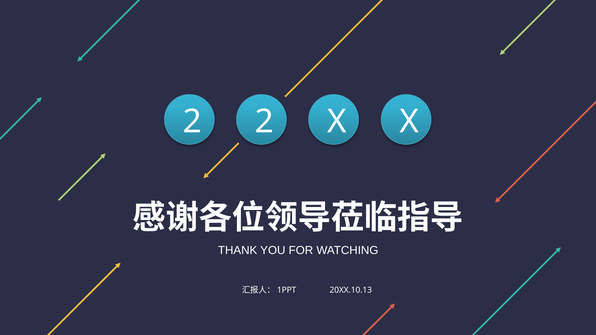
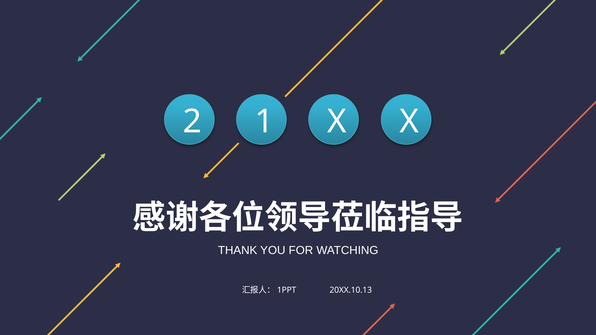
2 2: 2 -> 1
